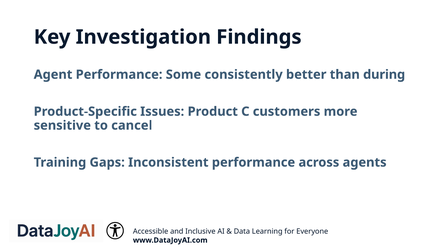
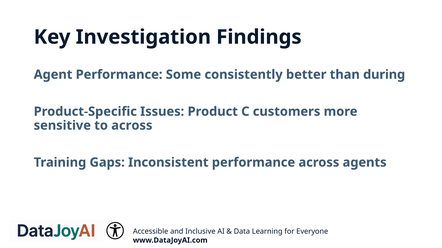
to cancel: cancel -> across
